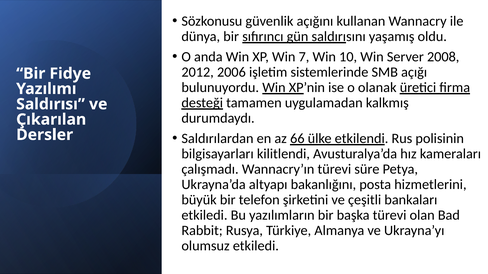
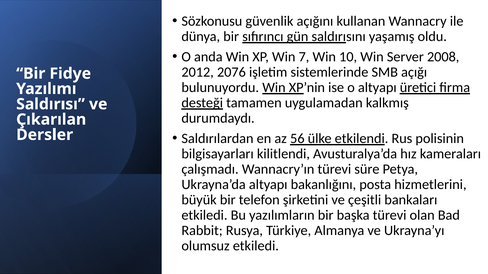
2006: 2006 -> 2076
o olanak: olanak -> altyapı
66: 66 -> 56
